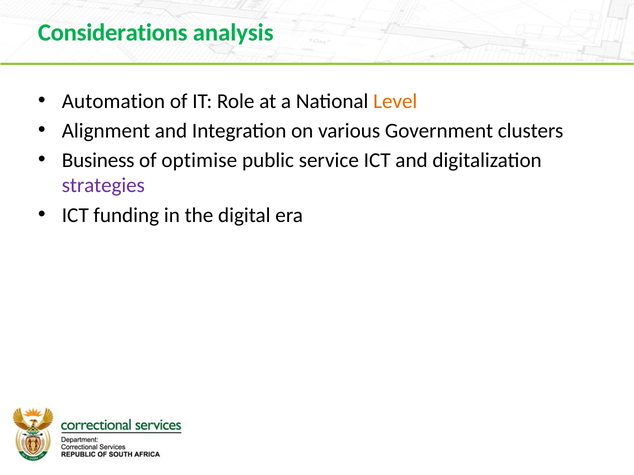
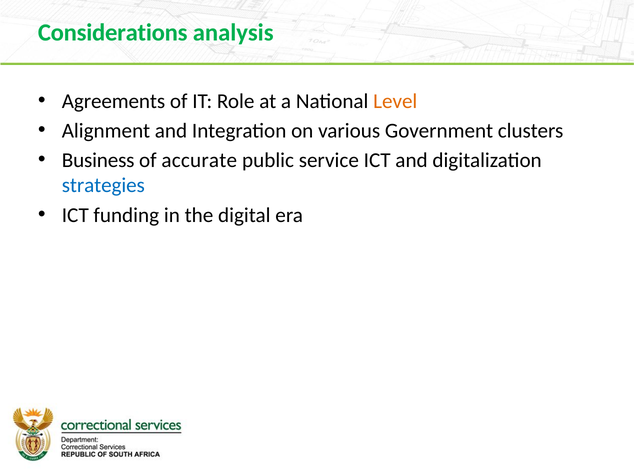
Automation: Automation -> Agreements
optimise: optimise -> accurate
strategies colour: purple -> blue
